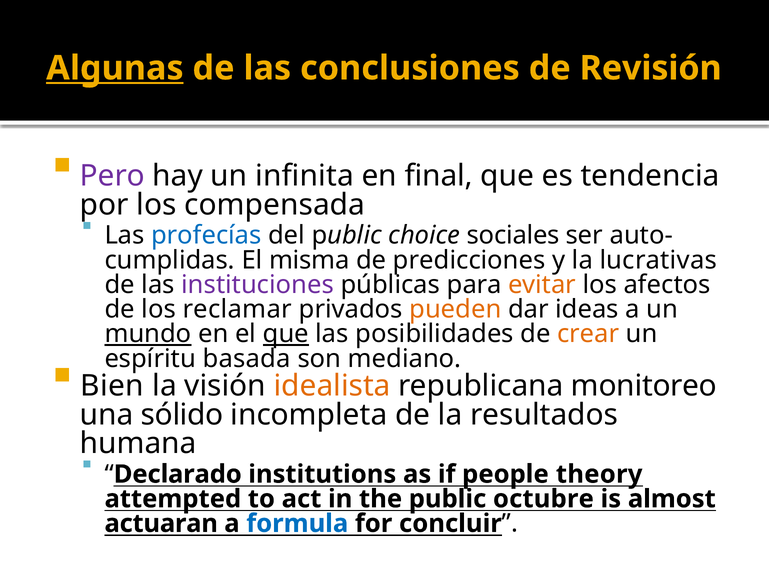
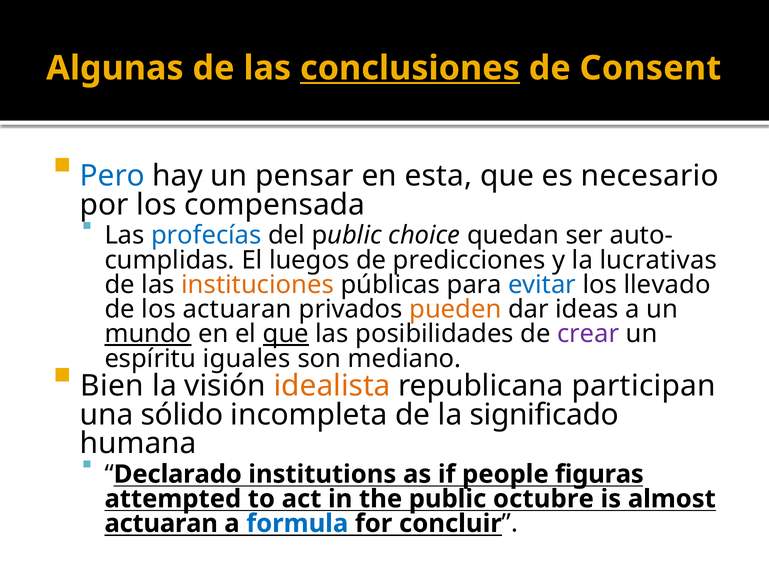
Algunas underline: present -> none
conclusiones underline: none -> present
Revisión: Revisión -> Consent
Pero colour: purple -> blue
infinita: infinita -> pensar
final: final -> esta
tendencia: tendencia -> necesario
sociales: sociales -> quedan
misma: misma -> luegos
instituciones colour: purple -> orange
evitar colour: orange -> blue
afectos: afectos -> llevado
los reclamar: reclamar -> actuaran
crear colour: orange -> purple
basada: basada -> iguales
monitoreo: monitoreo -> participan
resultados: resultados -> significado
theory: theory -> figuras
